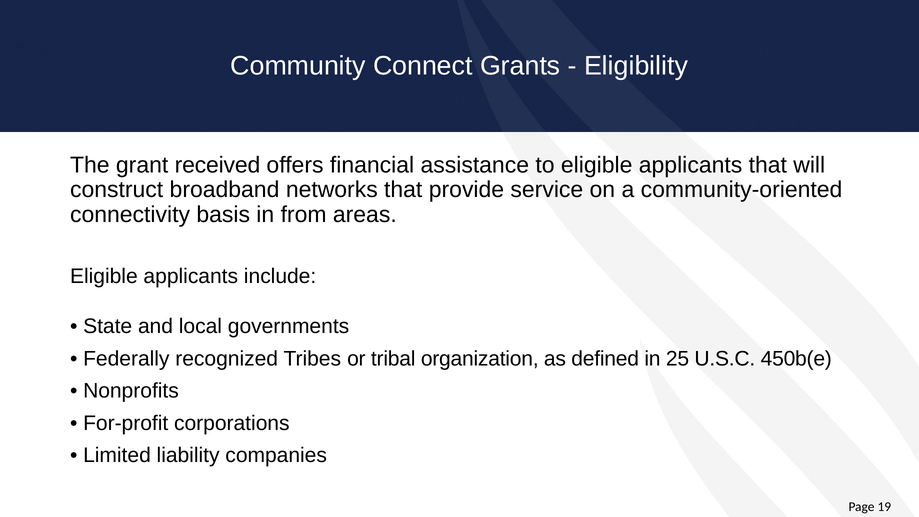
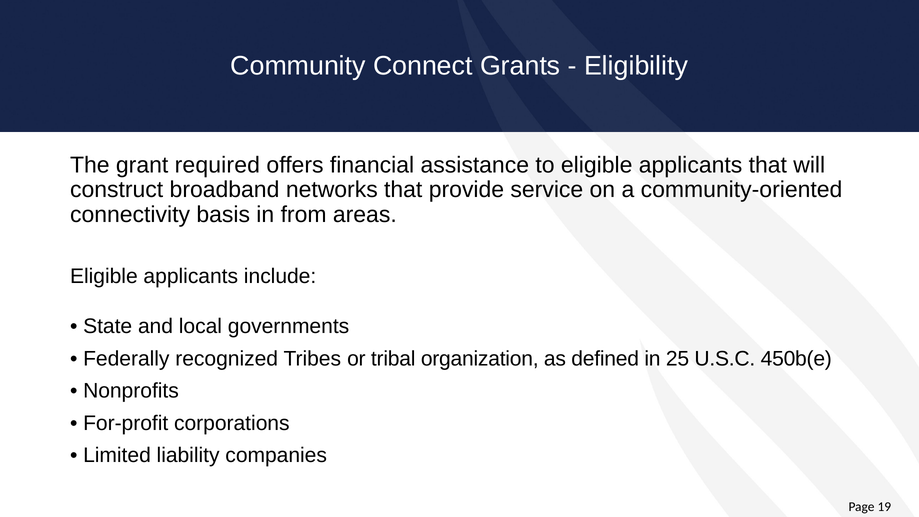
received: received -> required
